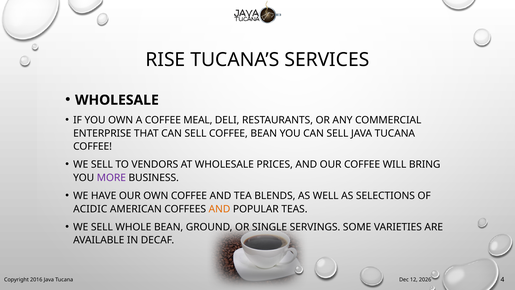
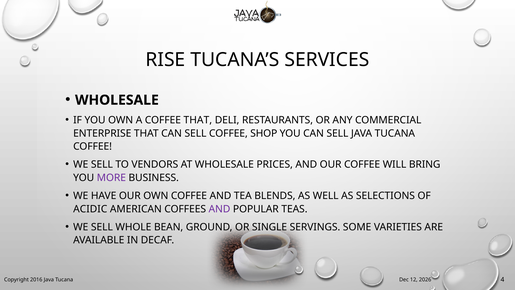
COFFEE MEAL: MEAL -> THAT
COFFEE BEAN: BEAN -> SHOP
AND at (219, 209) colour: orange -> purple
